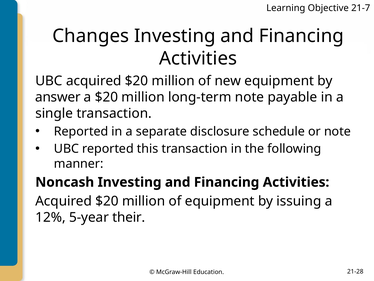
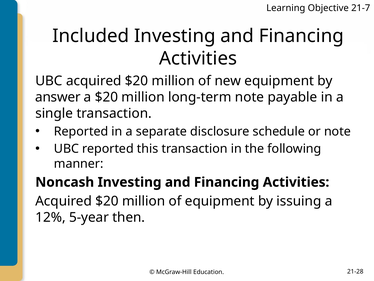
Changes: Changes -> Included
their: their -> then
